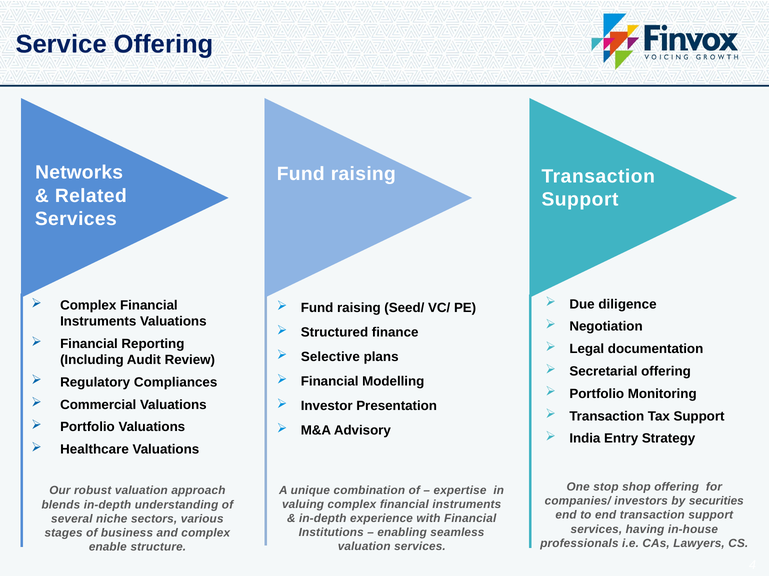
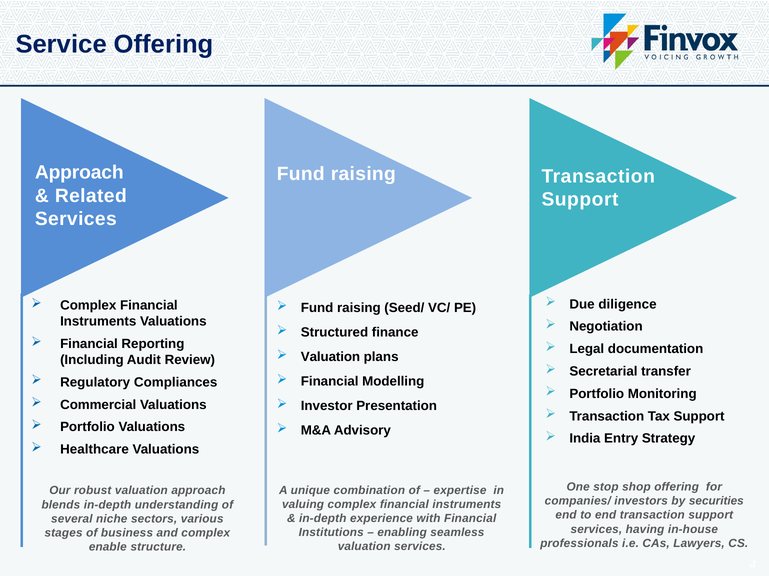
Networks at (79, 173): Networks -> Approach
Selective at (330, 357): Selective -> Valuation
Secretarial offering: offering -> transfer
